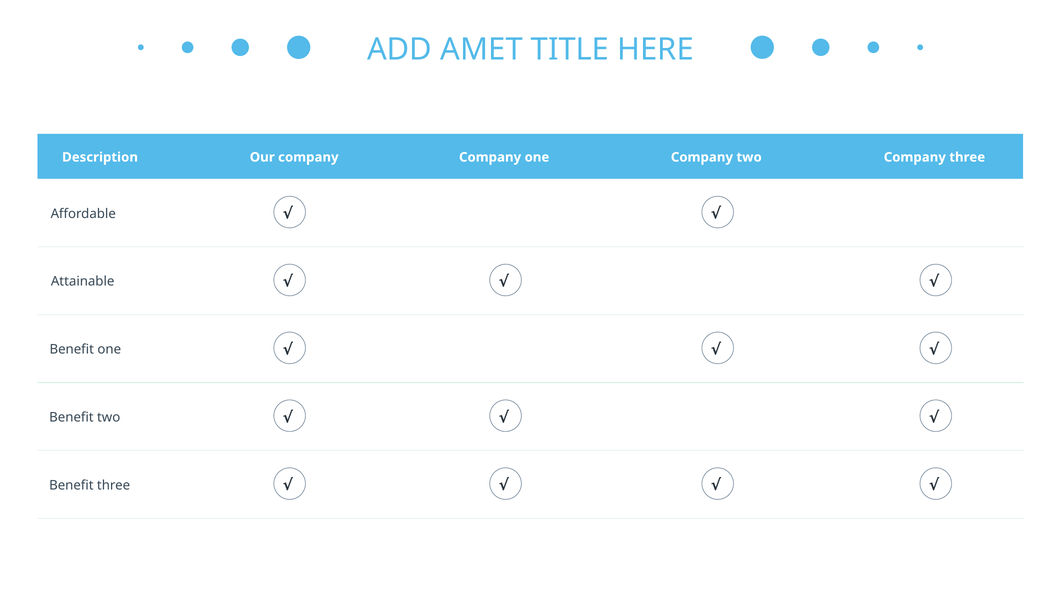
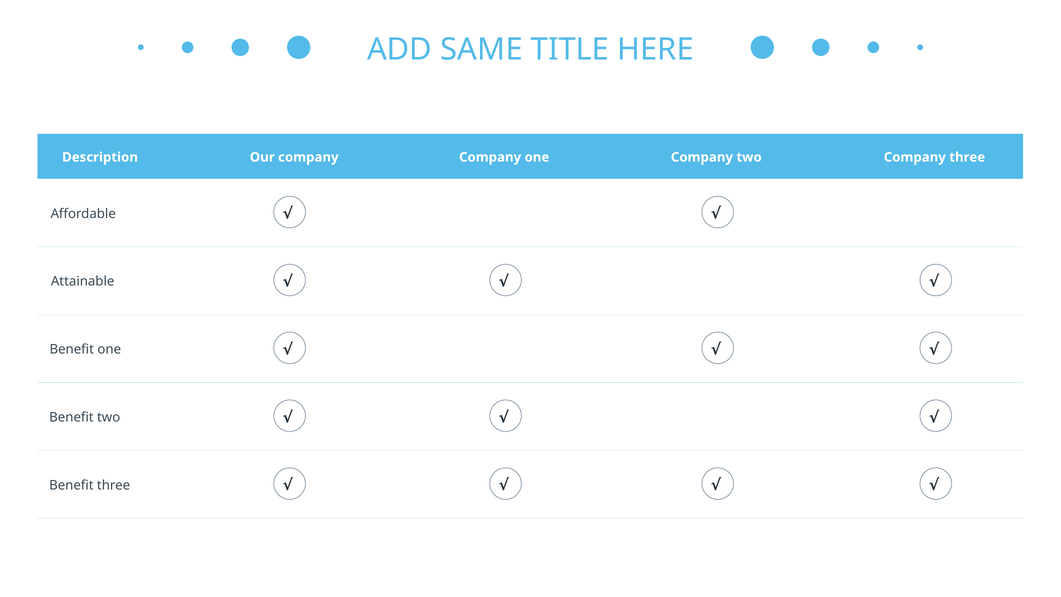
AMET: AMET -> SAME
